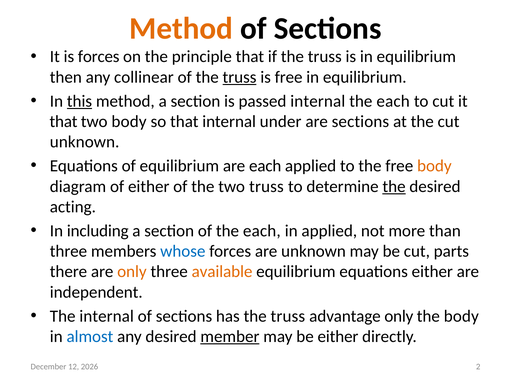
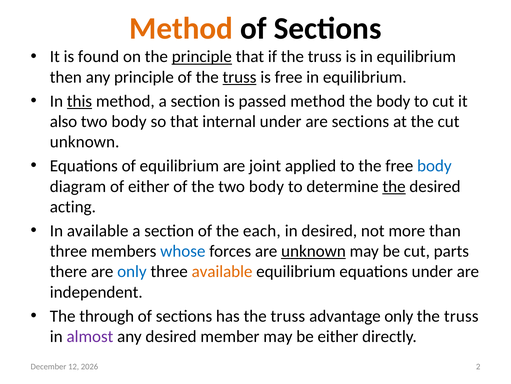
is forces: forces -> found
principle at (202, 57) underline: none -> present
any collinear: collinear -> principle
passed internal: internal -> method
each at (393, 101): each -> body
that at (64, 121): that -> also
are each: each -> joint
body at (434, 166) colour: orange -> blue
the two truss: truss -> body
In including: including -> available
in applied: applied -> desired
unknown at (313, 251) underline: none -> present
only at (132, 271) colour: orange -> blue
equations either: either -> under
The internal: internal -> through
body at (461, 315): body -> truss
almost colour: blue -> purple
member underline: present -> none
